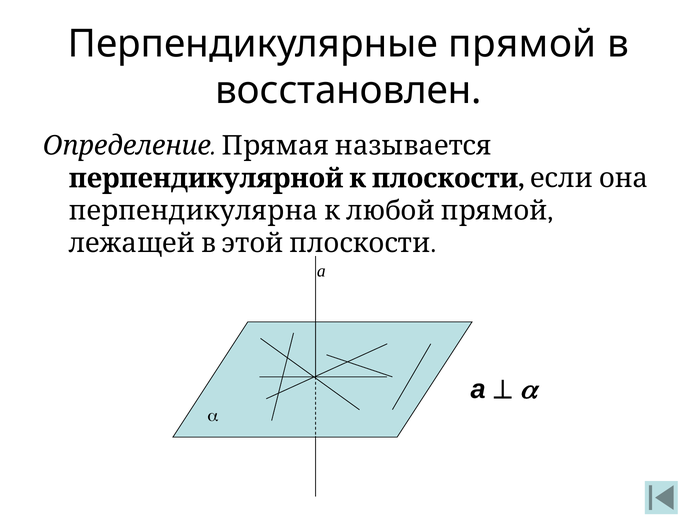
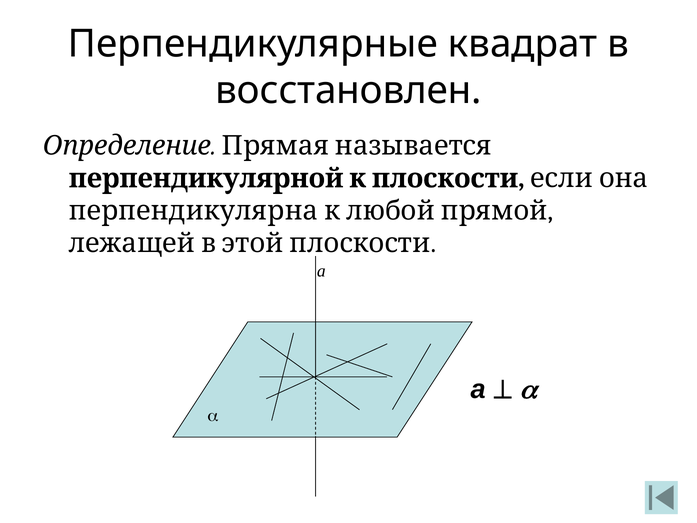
прямой: прямой -> квадрат
